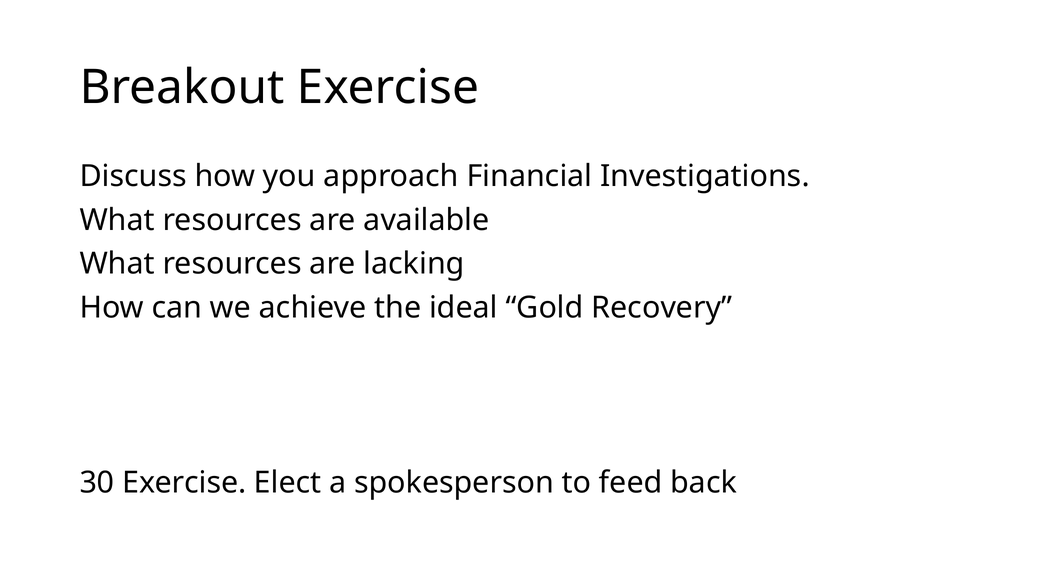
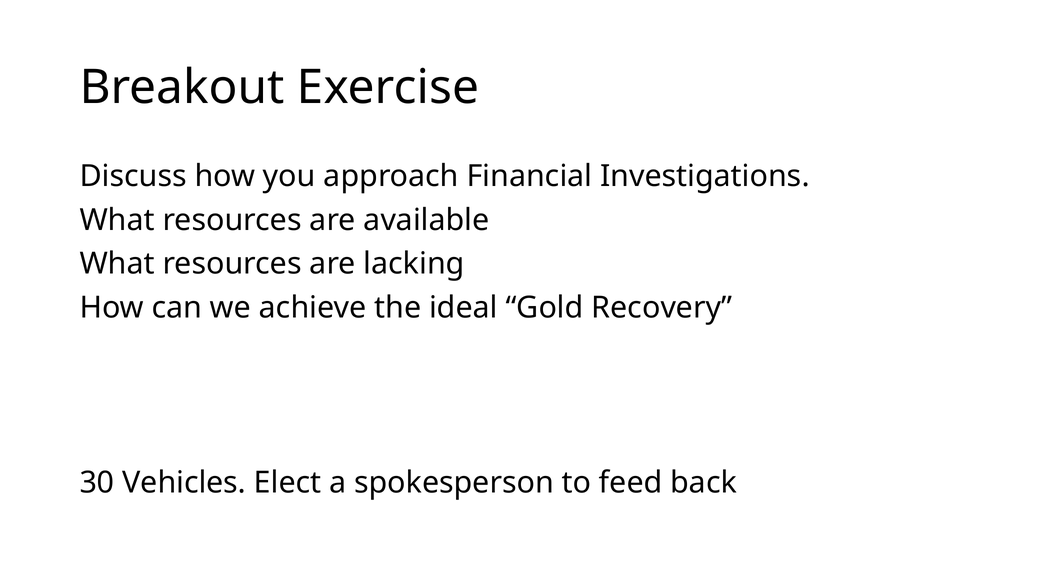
30 Exercise: Exercise -> Vehicles
